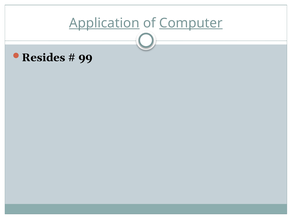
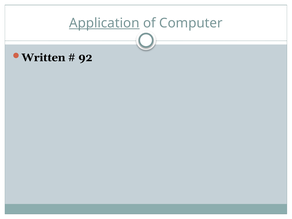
Computer underline: present -> none
Resides: Resides -> Written
99: 99 -> 92
